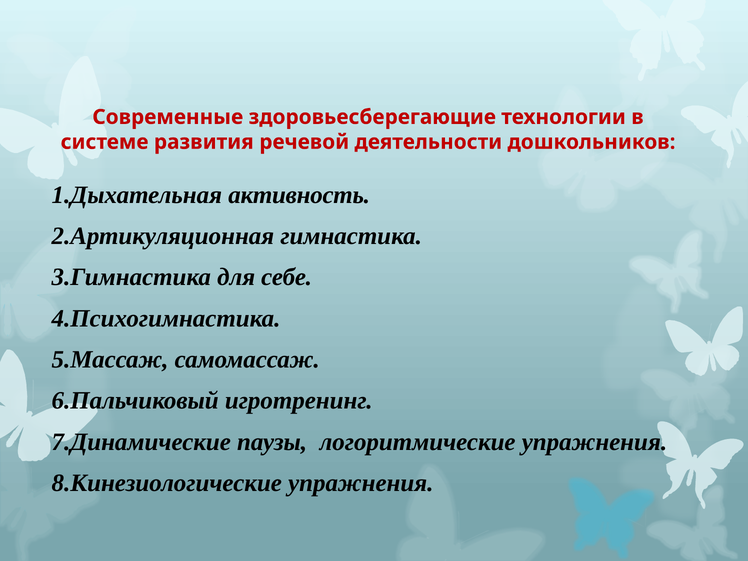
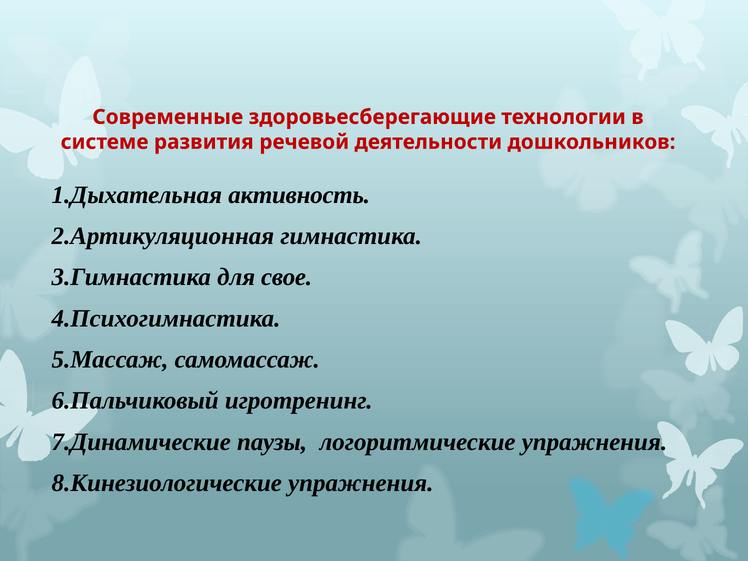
себе: себе -> свое
